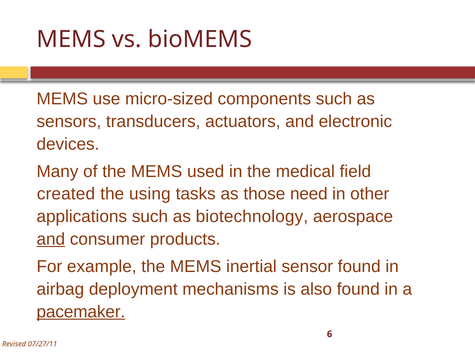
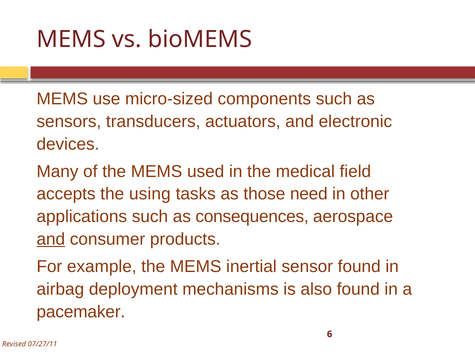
created: created -> accepts
biotechnology: biotechnology -> consequences
pacemaker underline: present -> none
